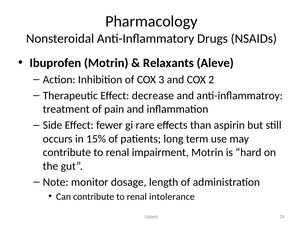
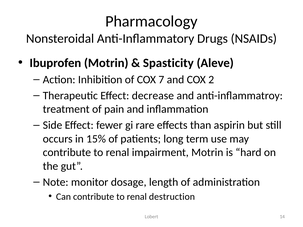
Relaxants: Relaxants -> Spasticity
3: 3 -> 7
intolerance: intolerance -> destruction
